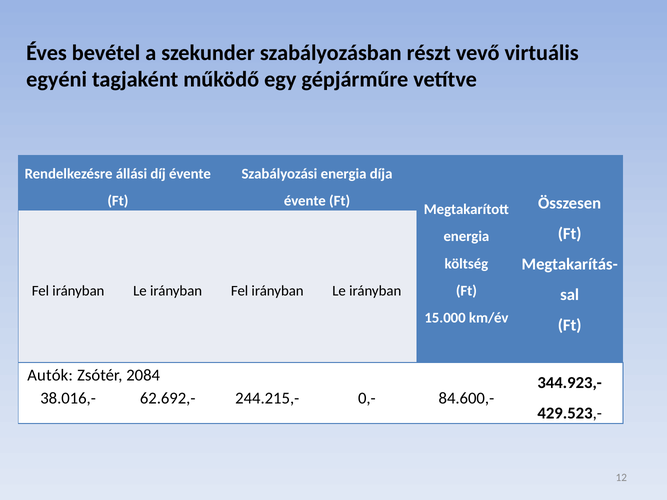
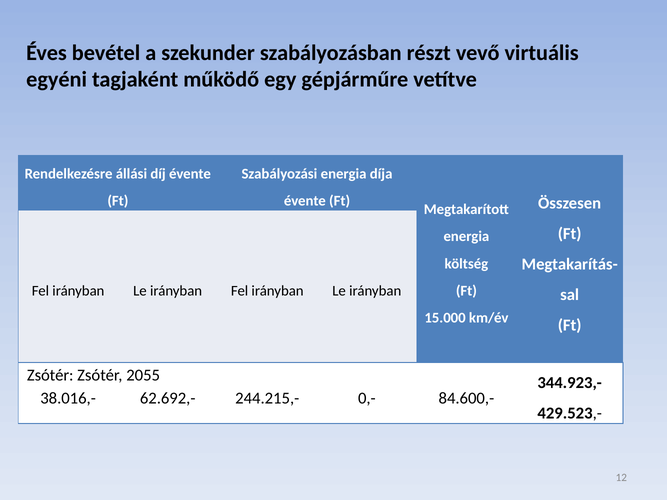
Autók at (50, 376): Autók -> Zsótér
2084: 2084 -> 2055
